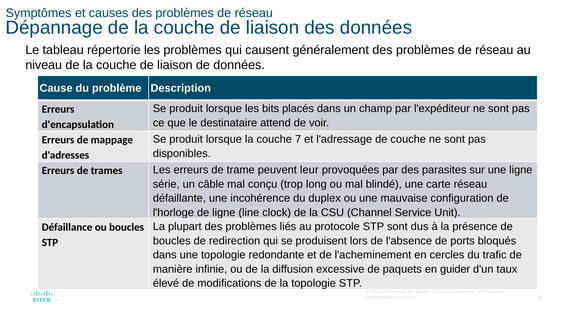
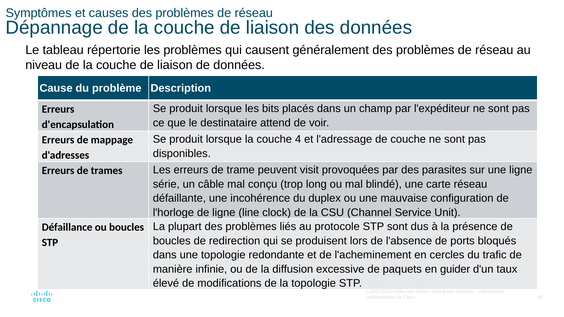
7: 7 -> 4
leur: leur -> visit
